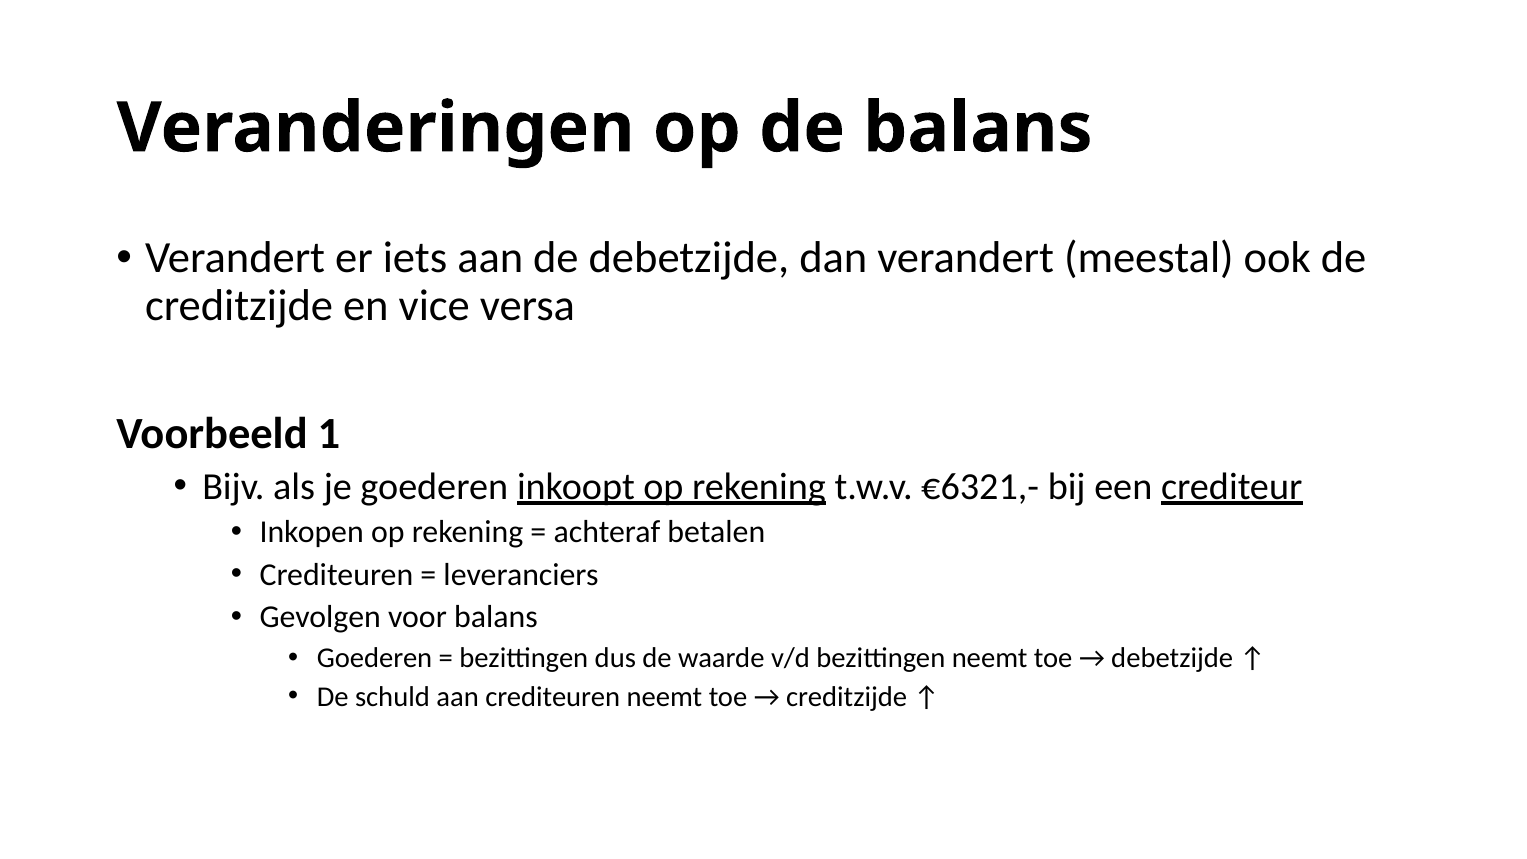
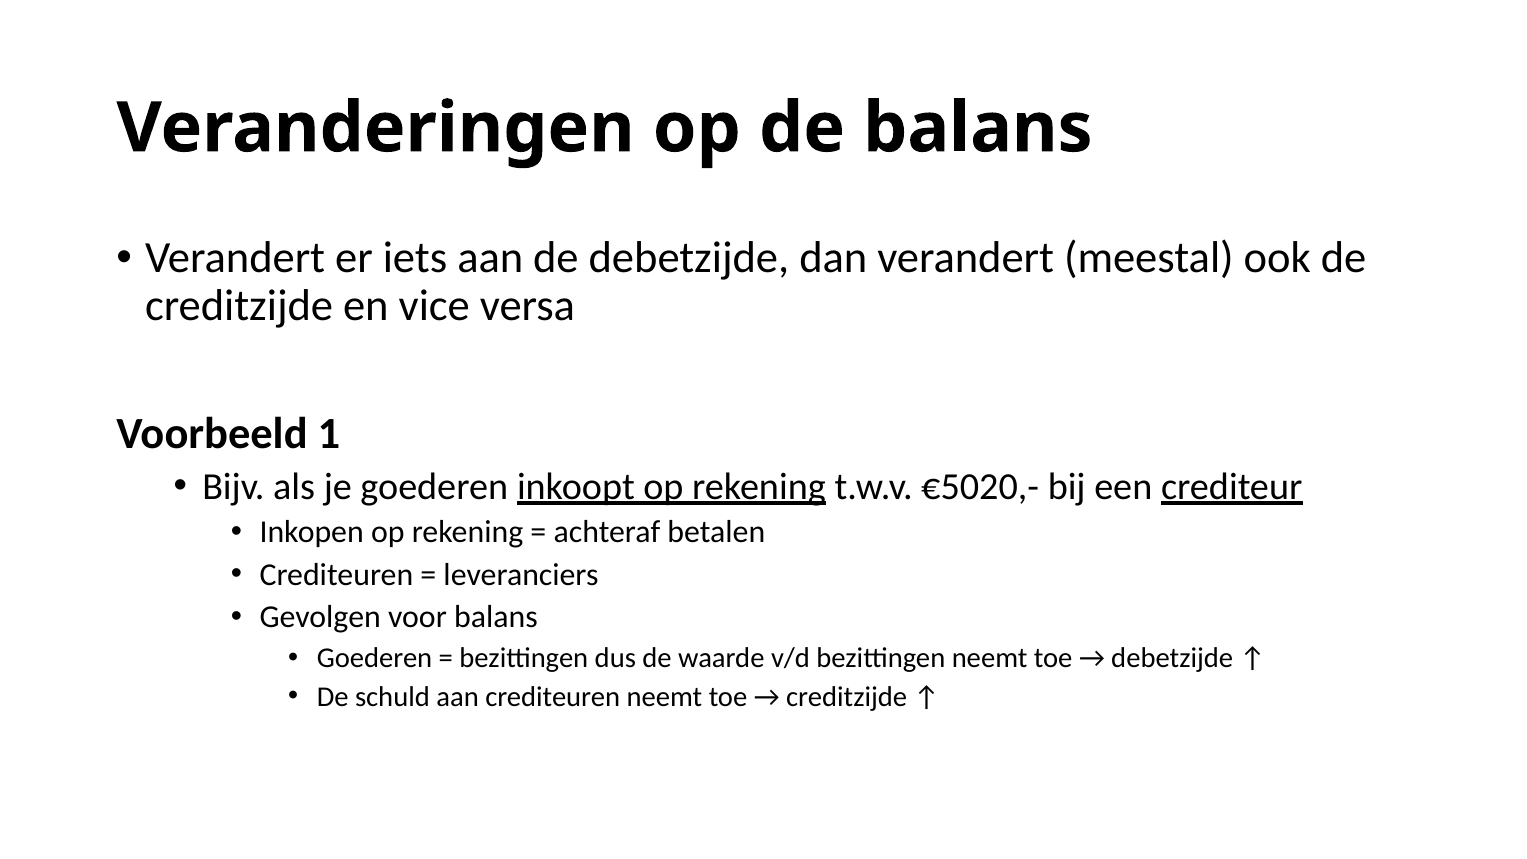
€6321,-: €6321,- -> €5020,-
